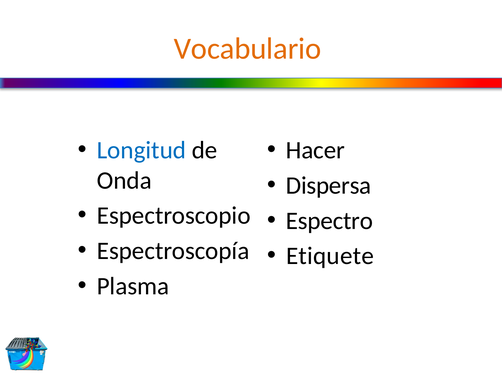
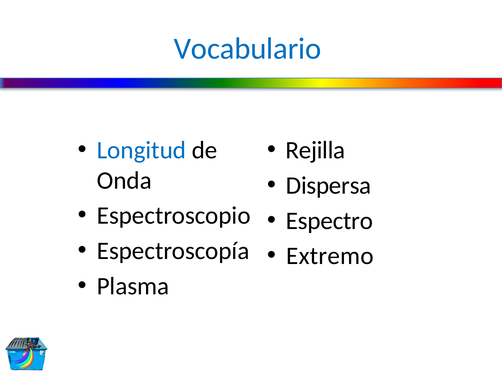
Vocabulario colour: orange -> blue
Hacer: Hacer -> Rejilla
Etiquete: Etiquete -> Extremo
